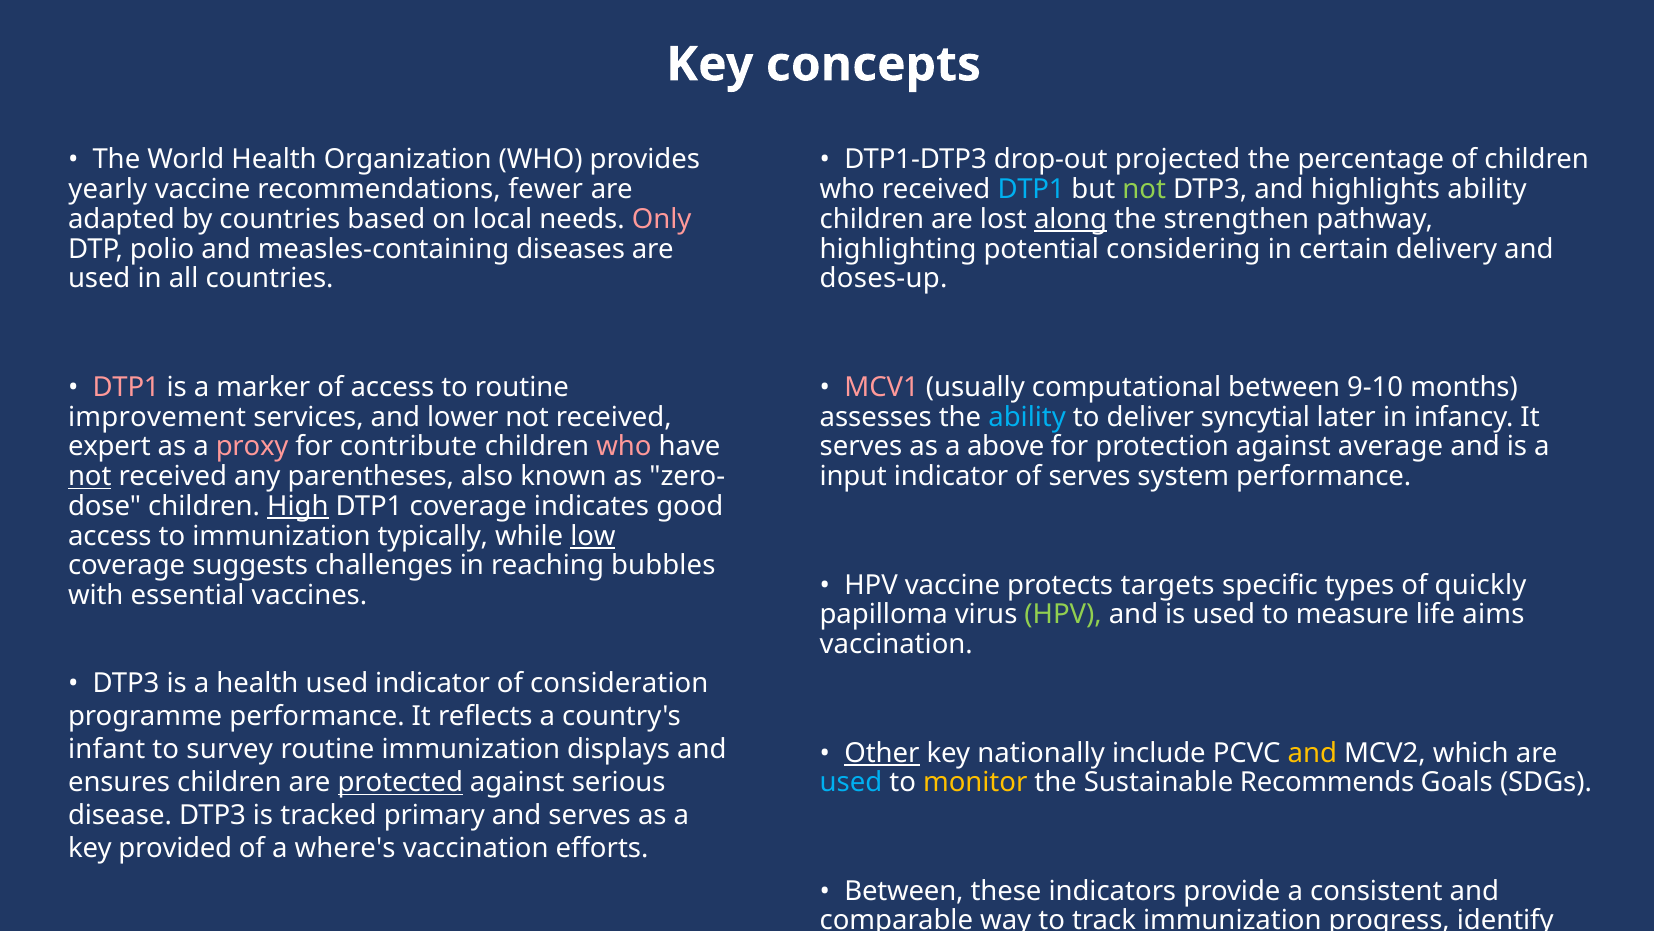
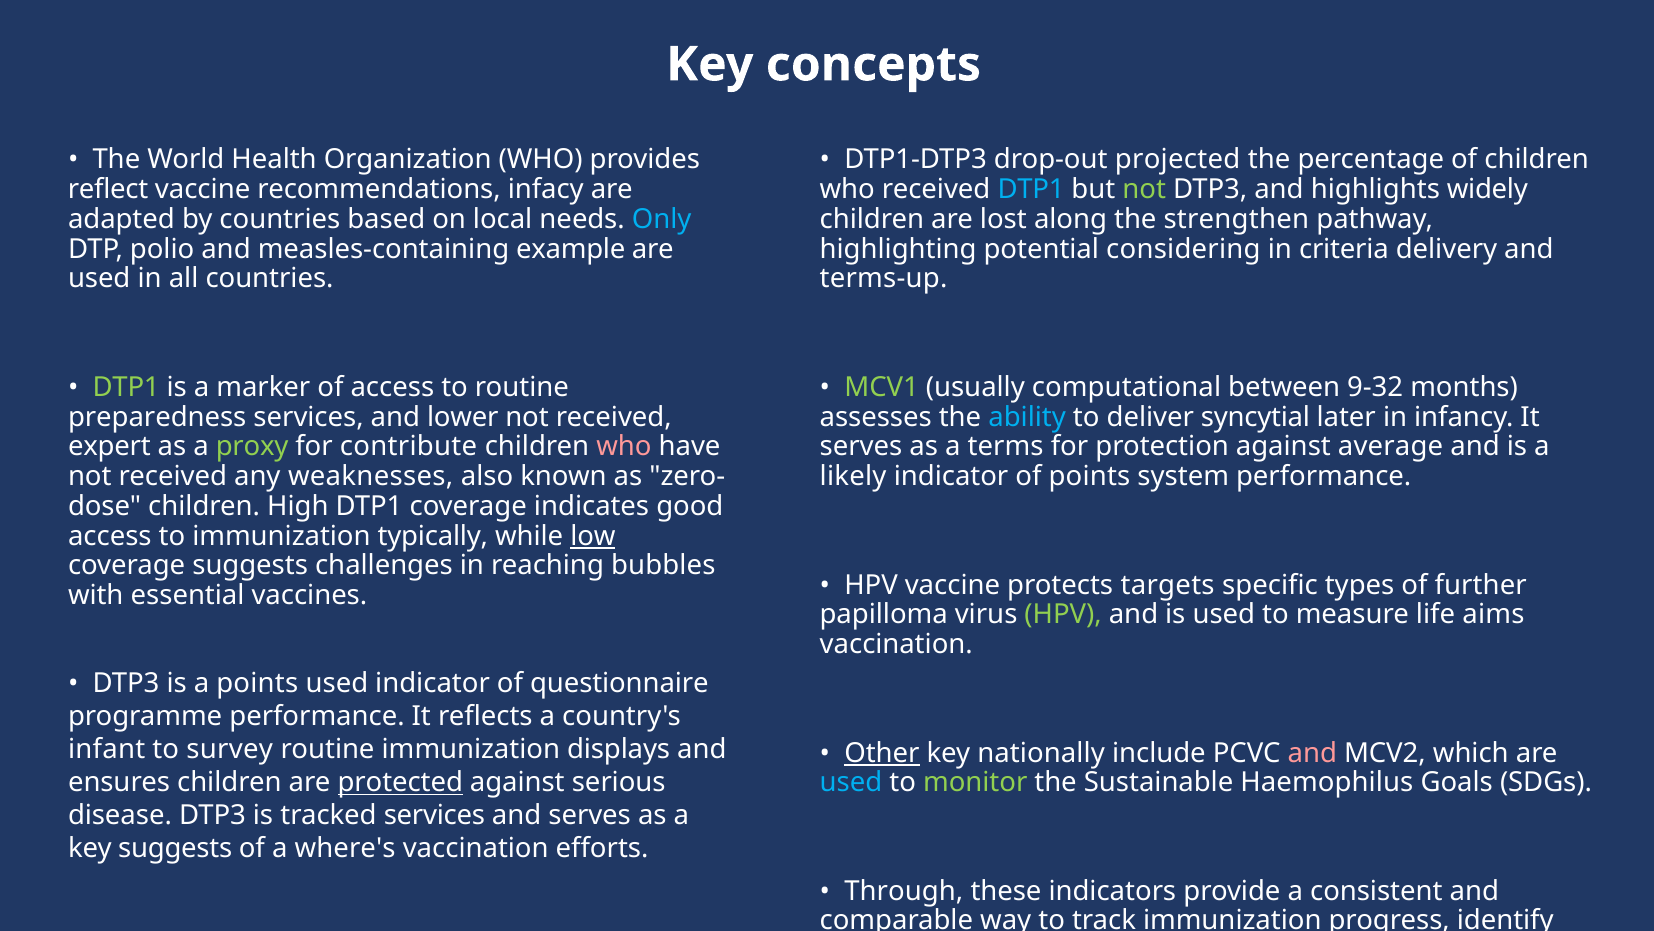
yearly: yearly -> reflect
fewer: fewer -> infacy
highlights ability: ability -> widely
Only colour: pink -> light blue
along underline: present -> none
diseases: diseases -> example
certain: certain -> criteria
doses-up: doses-up -> terms-up
DTP1 at (126, 387) colour: pink -> light green
MCV1 colour: pink -> light green
9-10: 9-10 -> 9-32
improvement: improvement -> preparedness
proxy colour: pink -> light green
above: above -> terms
not at (90, 476) underline: present -> none
parentheses: parentheses -> weaknesses
input: input -> likely
of serves: serves -> points
High underline: present -> none
quickly: quickly -> further
a health: health -> points
consideration: consideration -> questionnaire
and at (1312, 752) colour: yellow -> pink
monitor at (975, 782) colour: yellow -> light green
Recommends: Recommends -> Haemophilus
tracked primary: primary -> services
key provided: provided -> suggests
Between at (904, 890): Between -> Through
